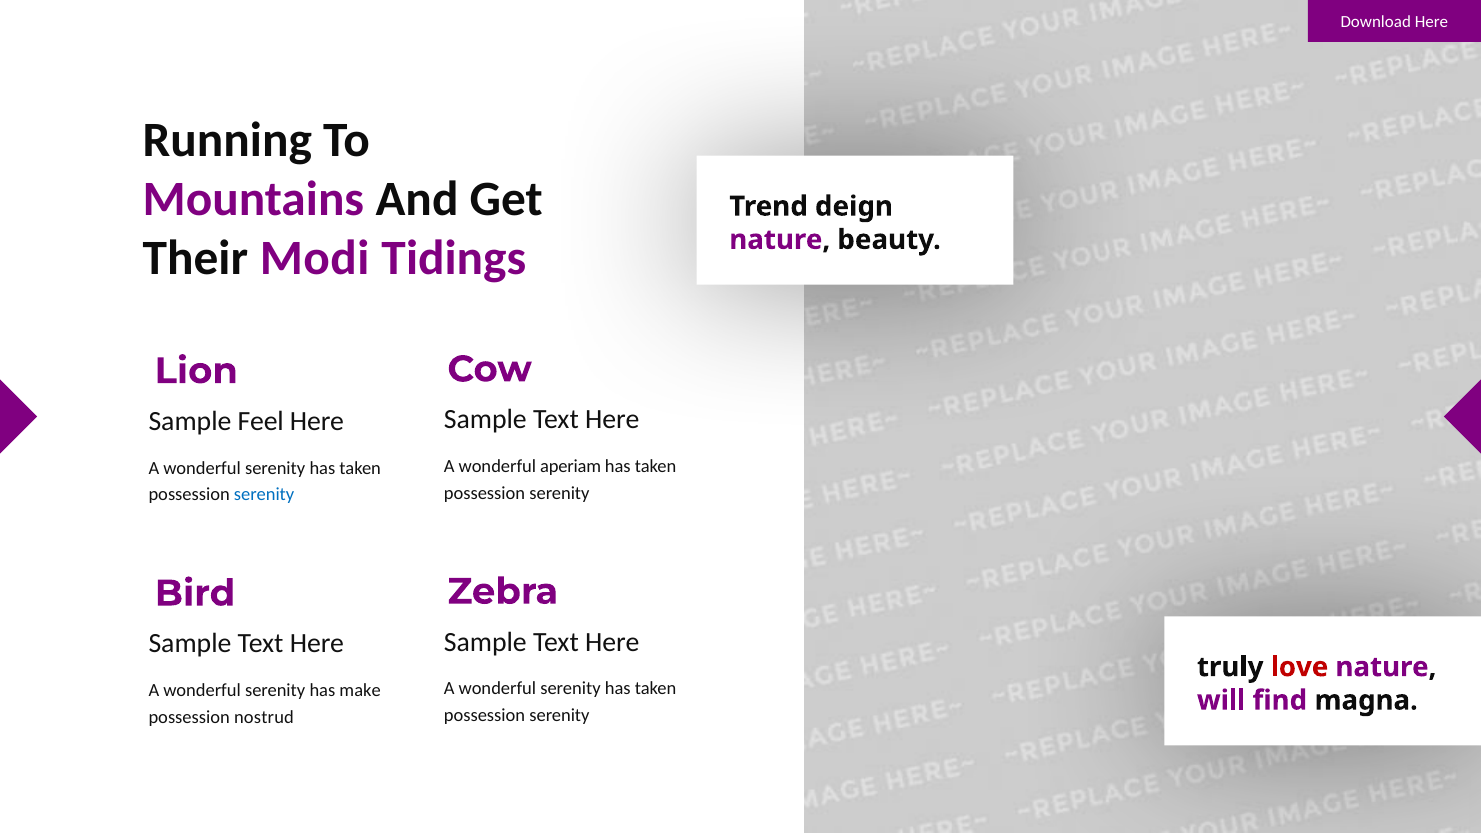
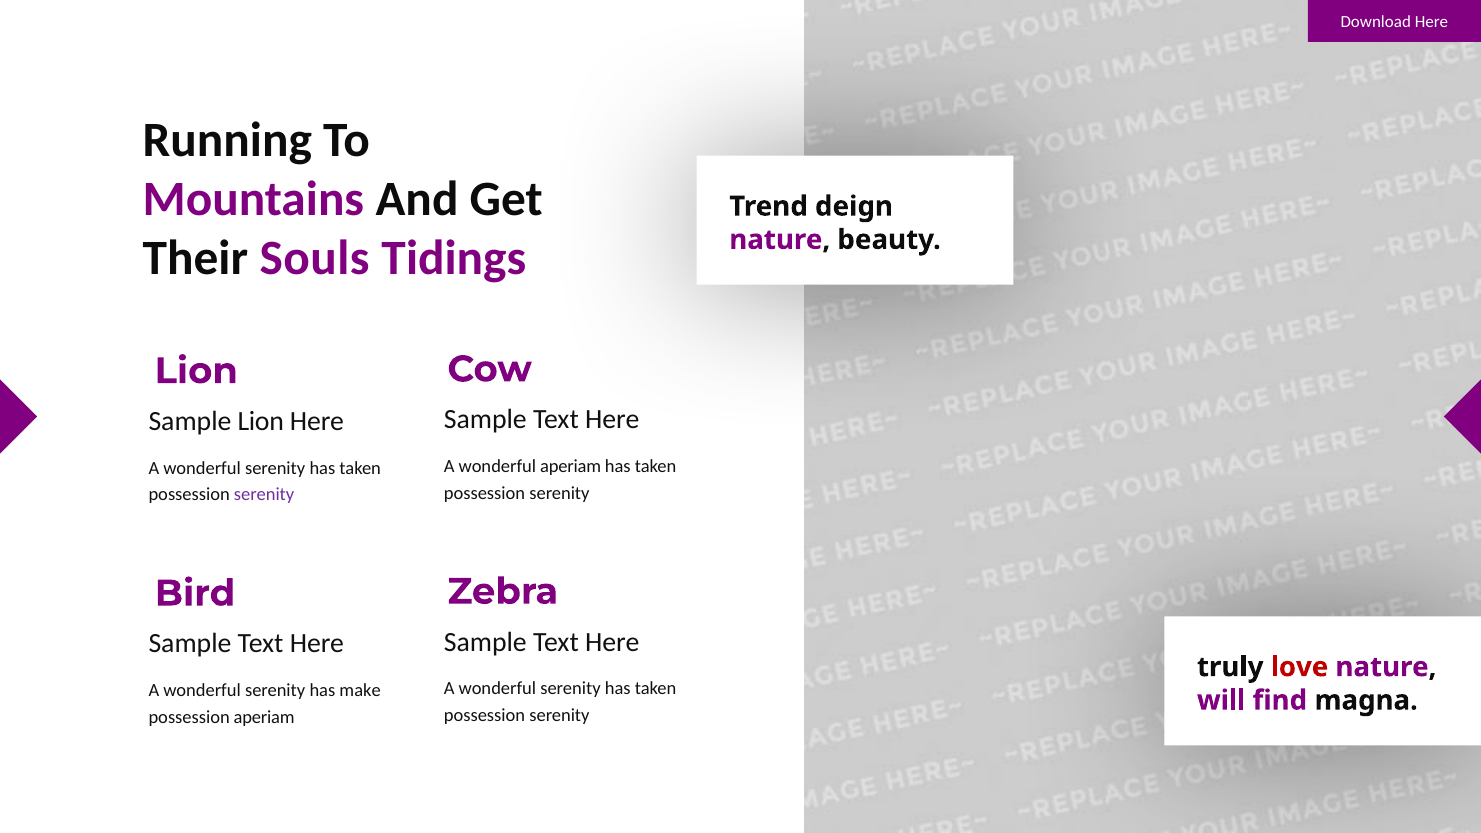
Modi: Modi -> Souls
Sample Feel: Feel -> Lion
serenity at (264, 495) colour: blue -> purple
possession nostrud: nostrud -> aperiam
